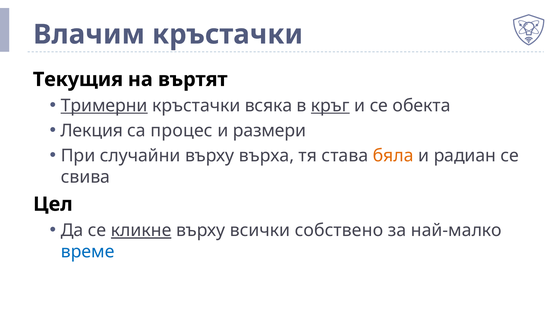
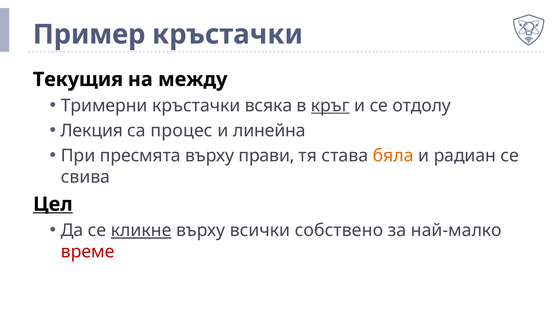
Влачим: Влачим -> Пример
въртят: въртят -> между
Тримерни underline: present -> none
обекта: обекта -> отдолу
размери: размери -> линейна
случайни: случайни -> пресмята
върха: върха -> прави
Цел underline: none -> present
време colour: blue -> red
